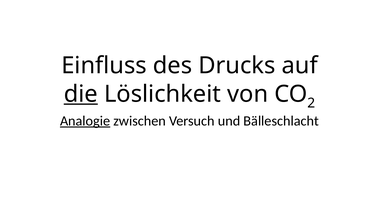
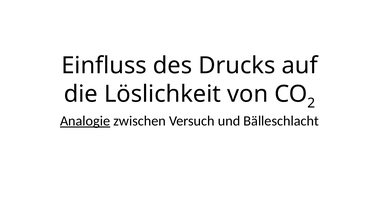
die underline: present -> none
